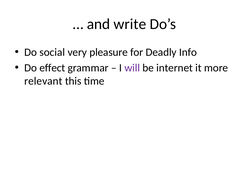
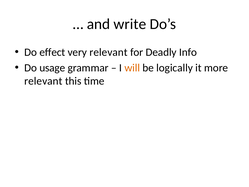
social: social -> effect
very pleasure: pleasure -> relevant
effect: effect -> usage
will colour: purple -> orange
internet: internet -> logically
